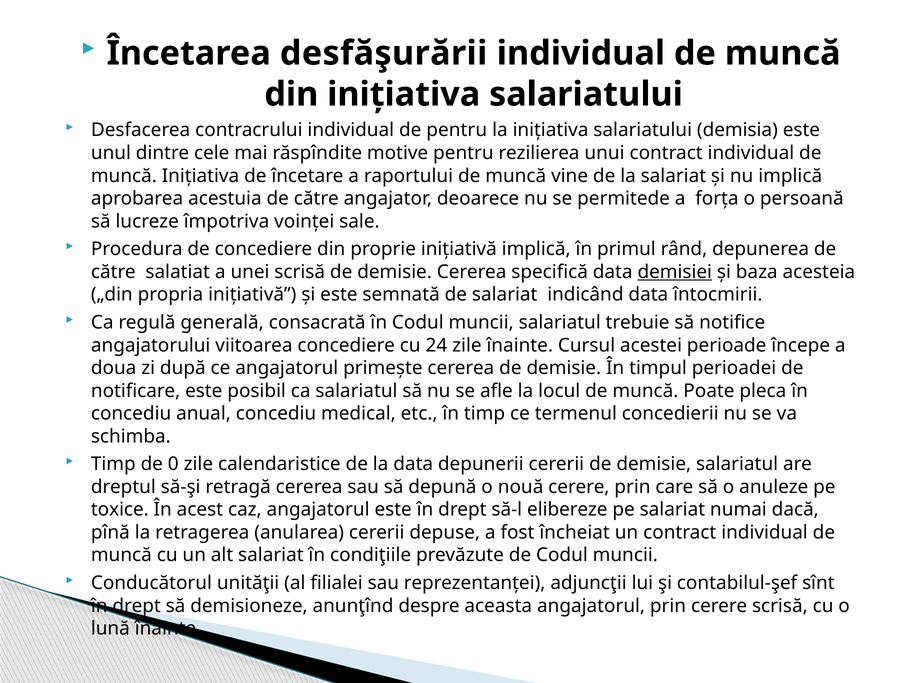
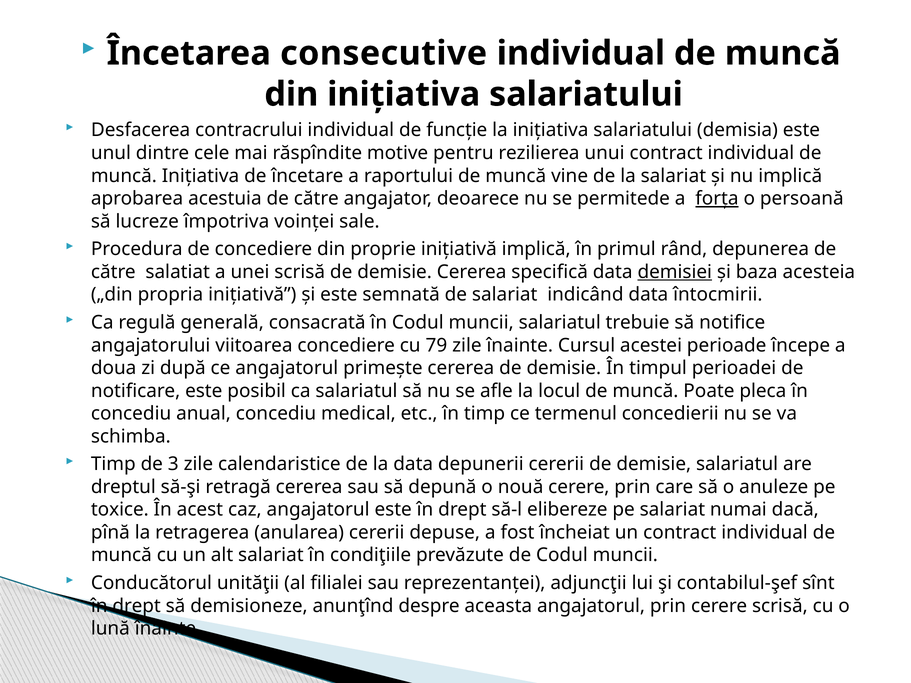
desfăşurării: desfăşurării -> consecutive
de pentru: pentru -> funcție
forța underline: none -> present
24: 24 -> 79
0: 0 -> 3
